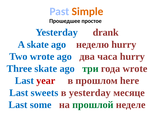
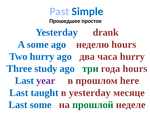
Simple colour: orange -> blue
A skate: skate -> some
неделю hurry: hurry -> hours
Two wrote: wrote -> hurry
Three skate: skate -> study
года wrote: wrote -> hours
year colour: red -> purple
sweets: sweets -> taught
